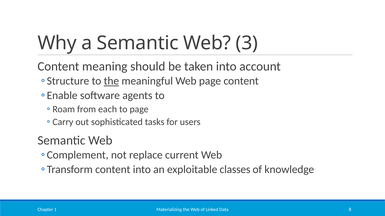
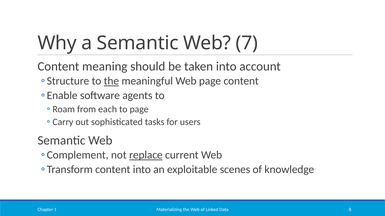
3: 3 -> 7
replace underline: none -> present
classes: classes -> scenes
